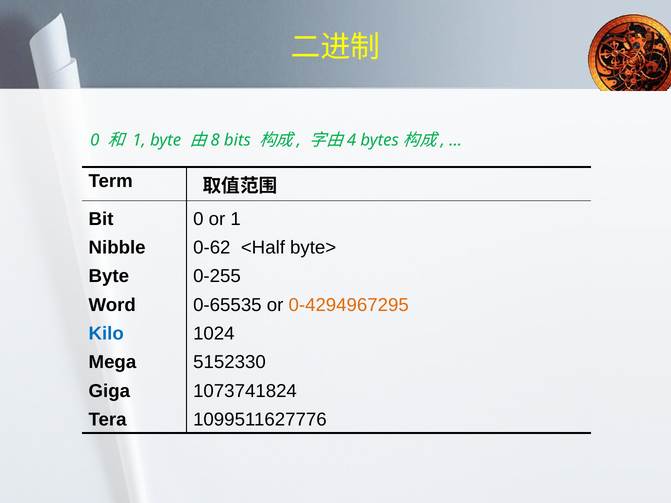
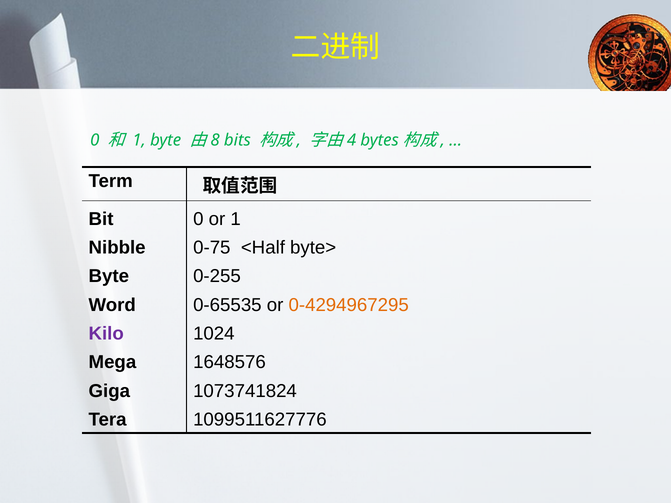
0-62: 0-62 -> 0-75
Kilo colour: blue -> purple
5152330: 5152330 -> 1648576
